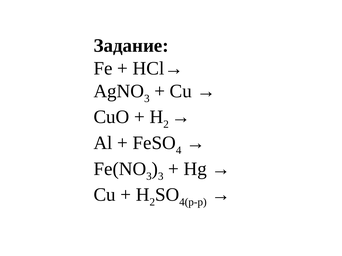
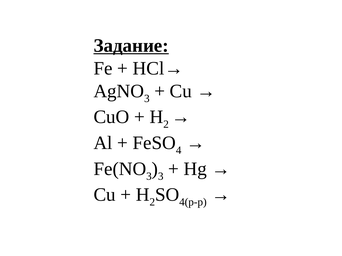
Задание underline: none -> present
